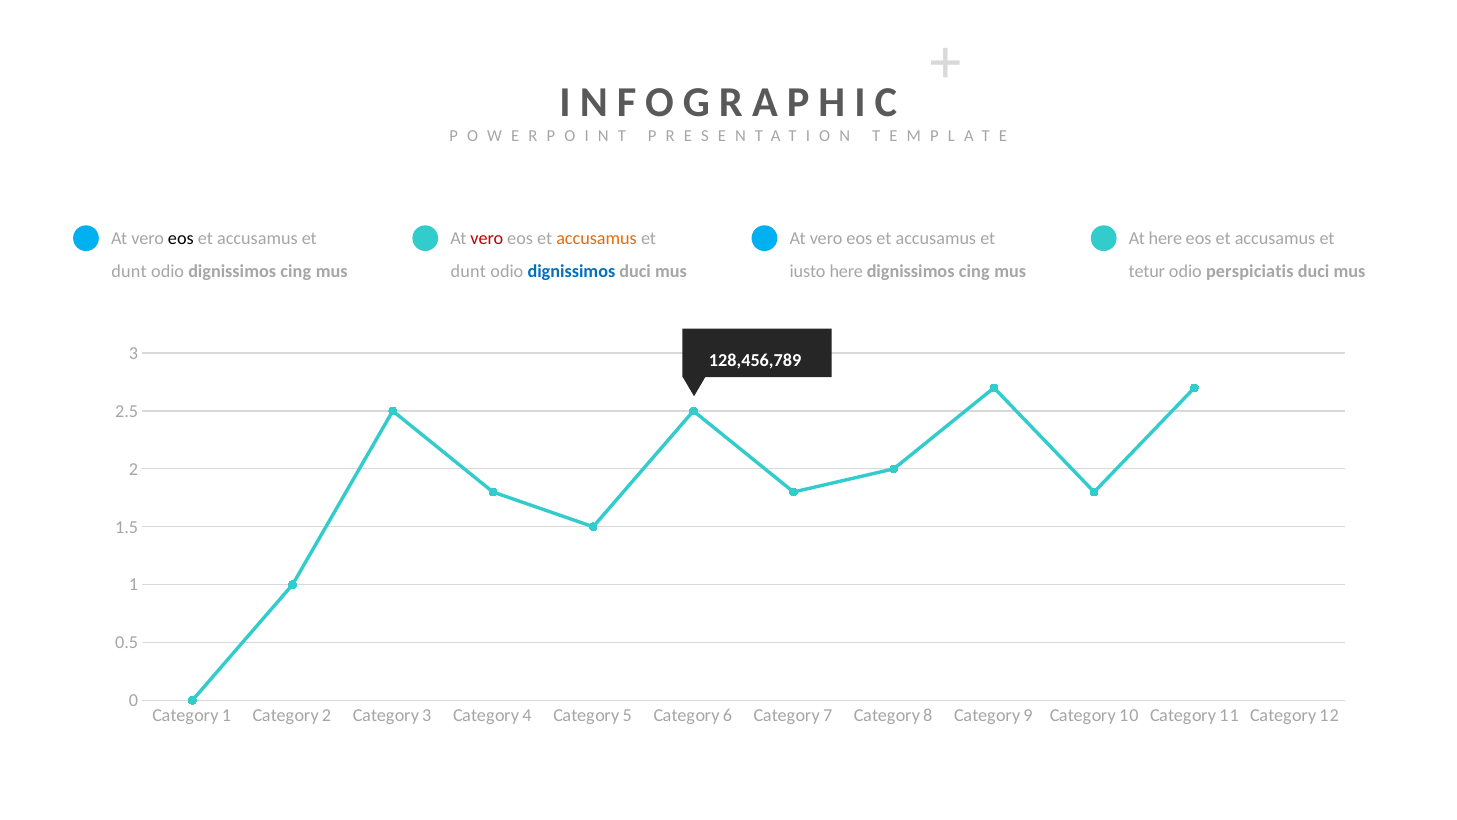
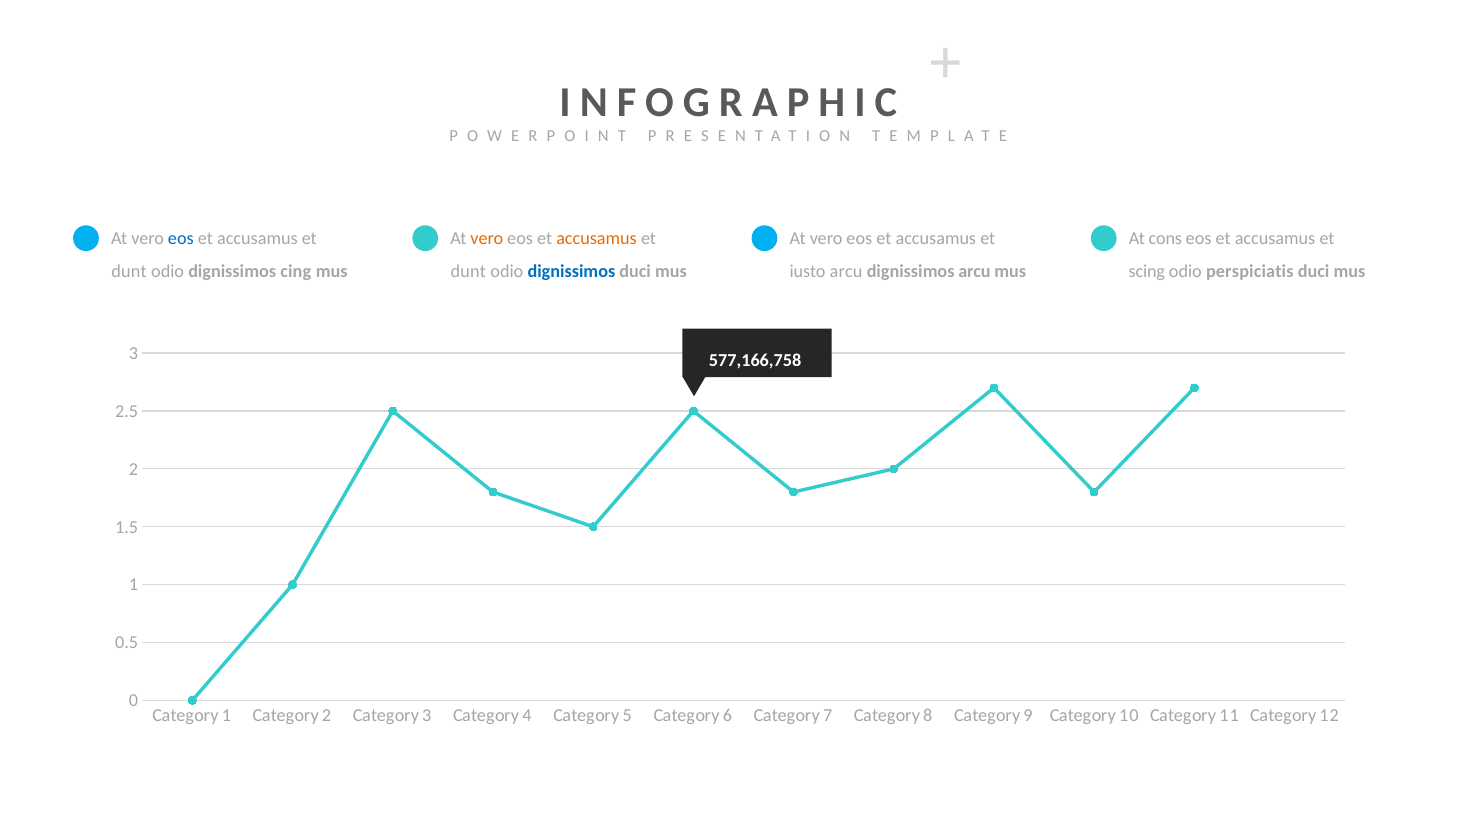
eos at (181, 239) colour: black -> blue
vero at (487, 239) colour: red -> orange
At here: here -> cons
iusto here: here -> arcu
cing at (974, 272): cing -> arcu
tetur: tetur -> scing
128,456,789: 128,456,789 -> 577,166,758
